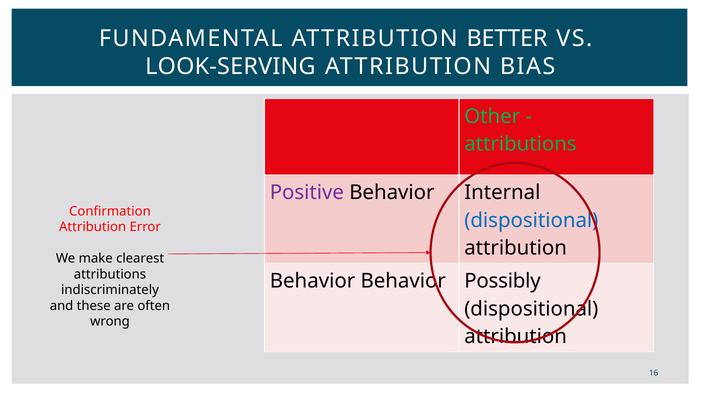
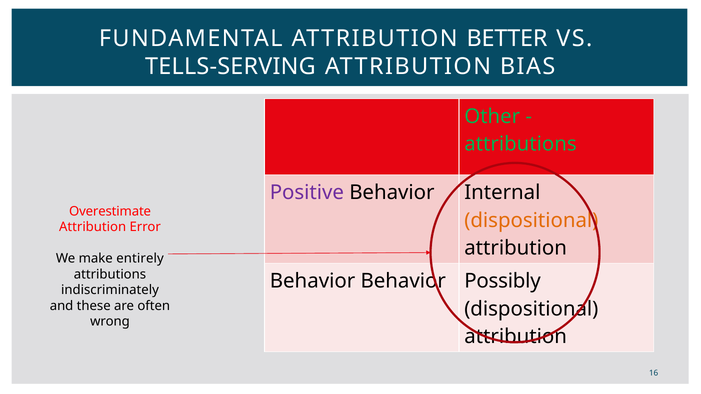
LOOK-SERVING: LOOK-SERVING -> TELLS-SERVING
Confirmation: Confirmation -> Overestimate
dispositional at (531, 220) colour: blue -> orange
clearest: clearest -> entirely
